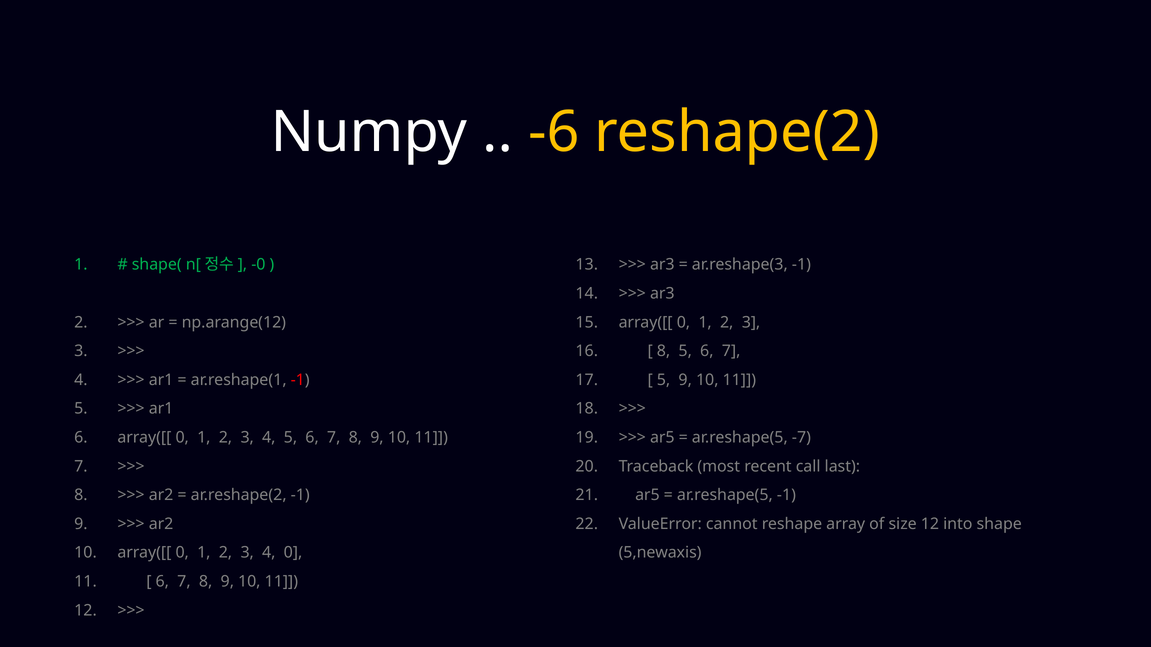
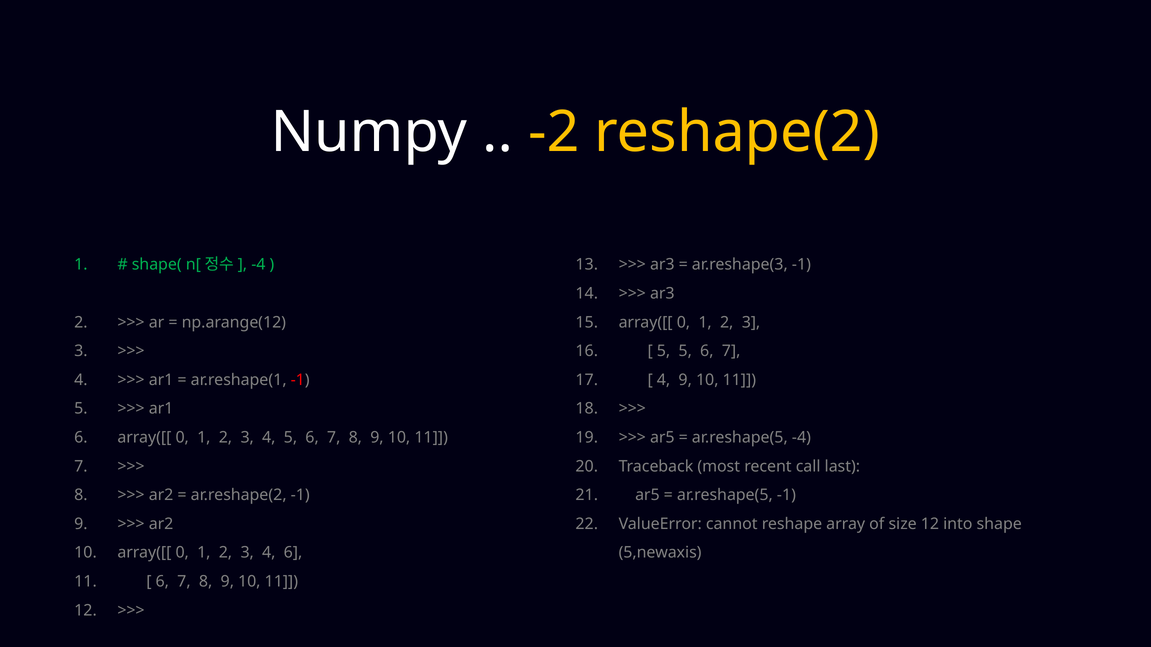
-6: -6 -> -2
-0 at (258, 265): -0 -> -4
8 at (664, 351): 8 -> 5
5 at (664, 380): 5 -> 4
ar.reshape(5 -7: -7 -> -4
4 0: 0 -> 6
